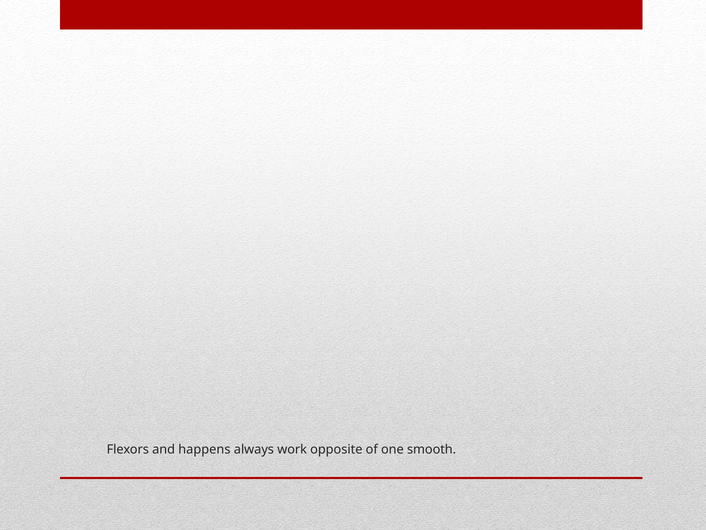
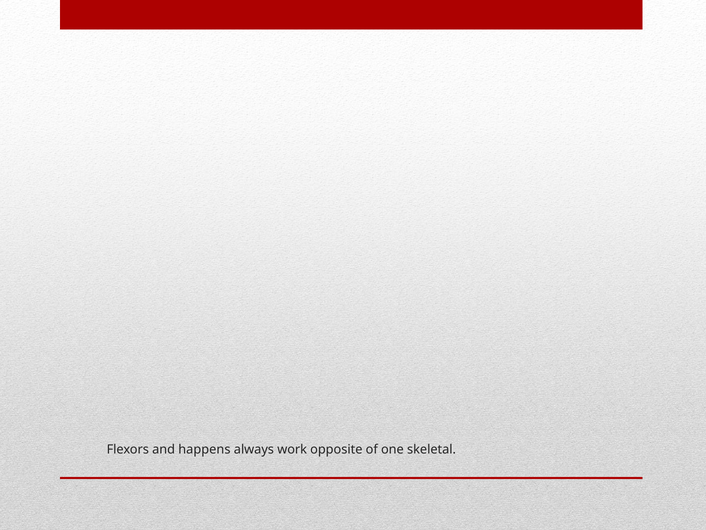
smooth: smooth -> skeletal
